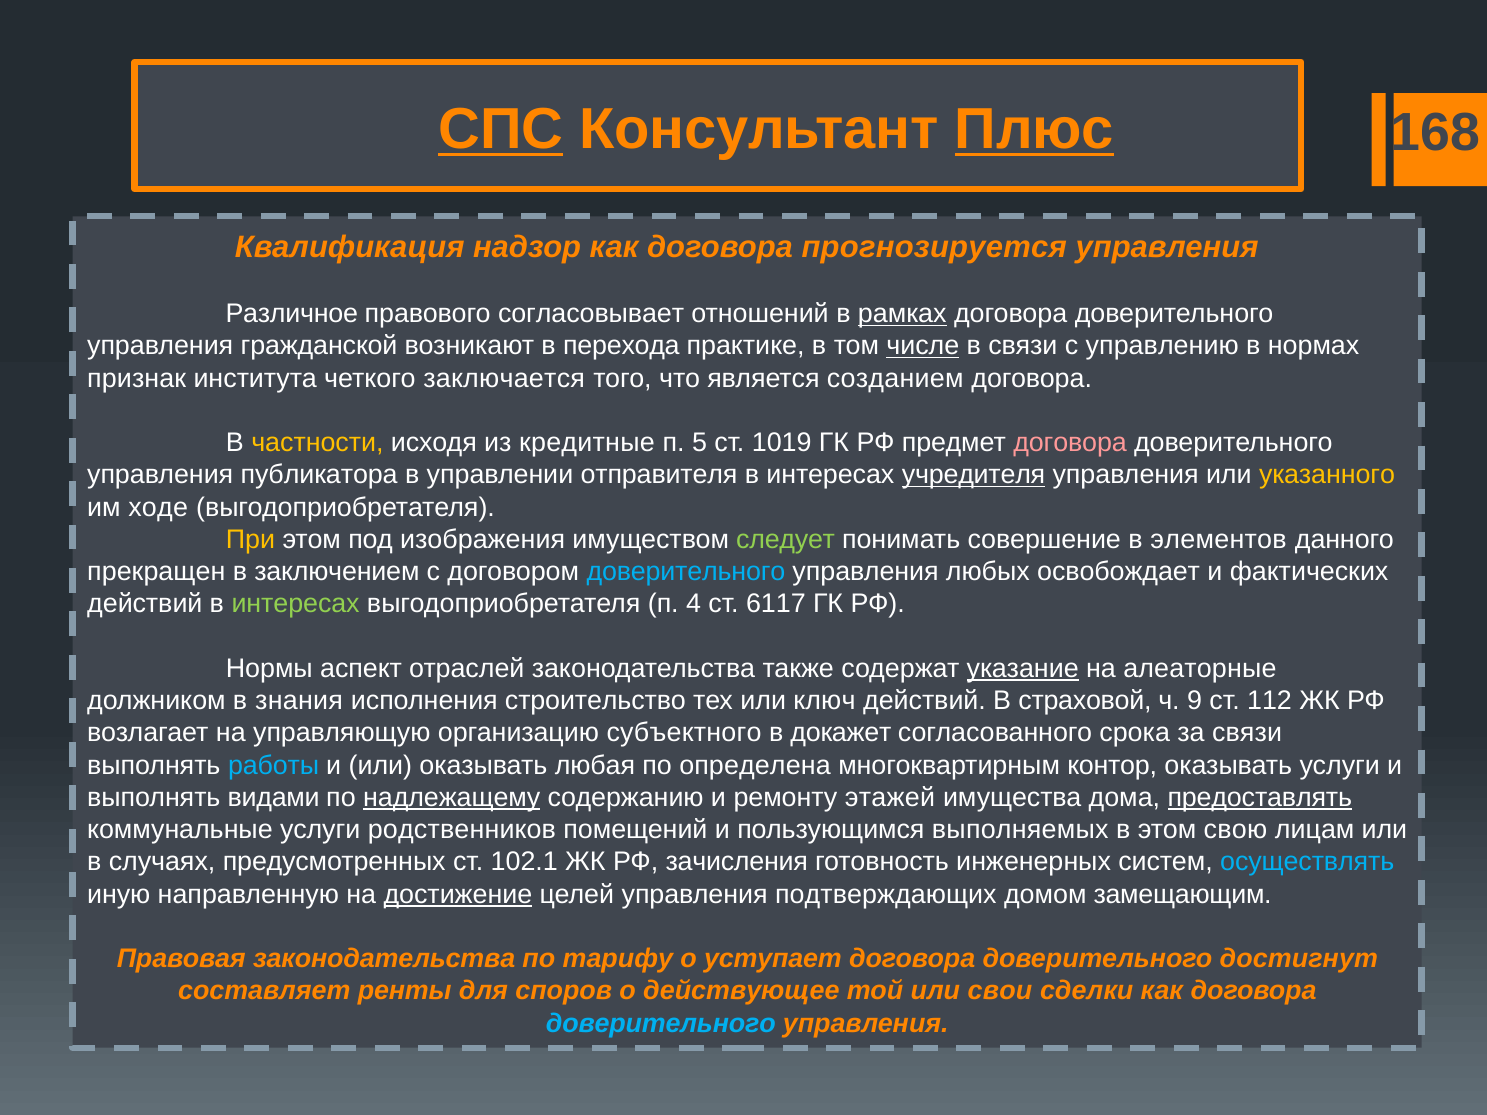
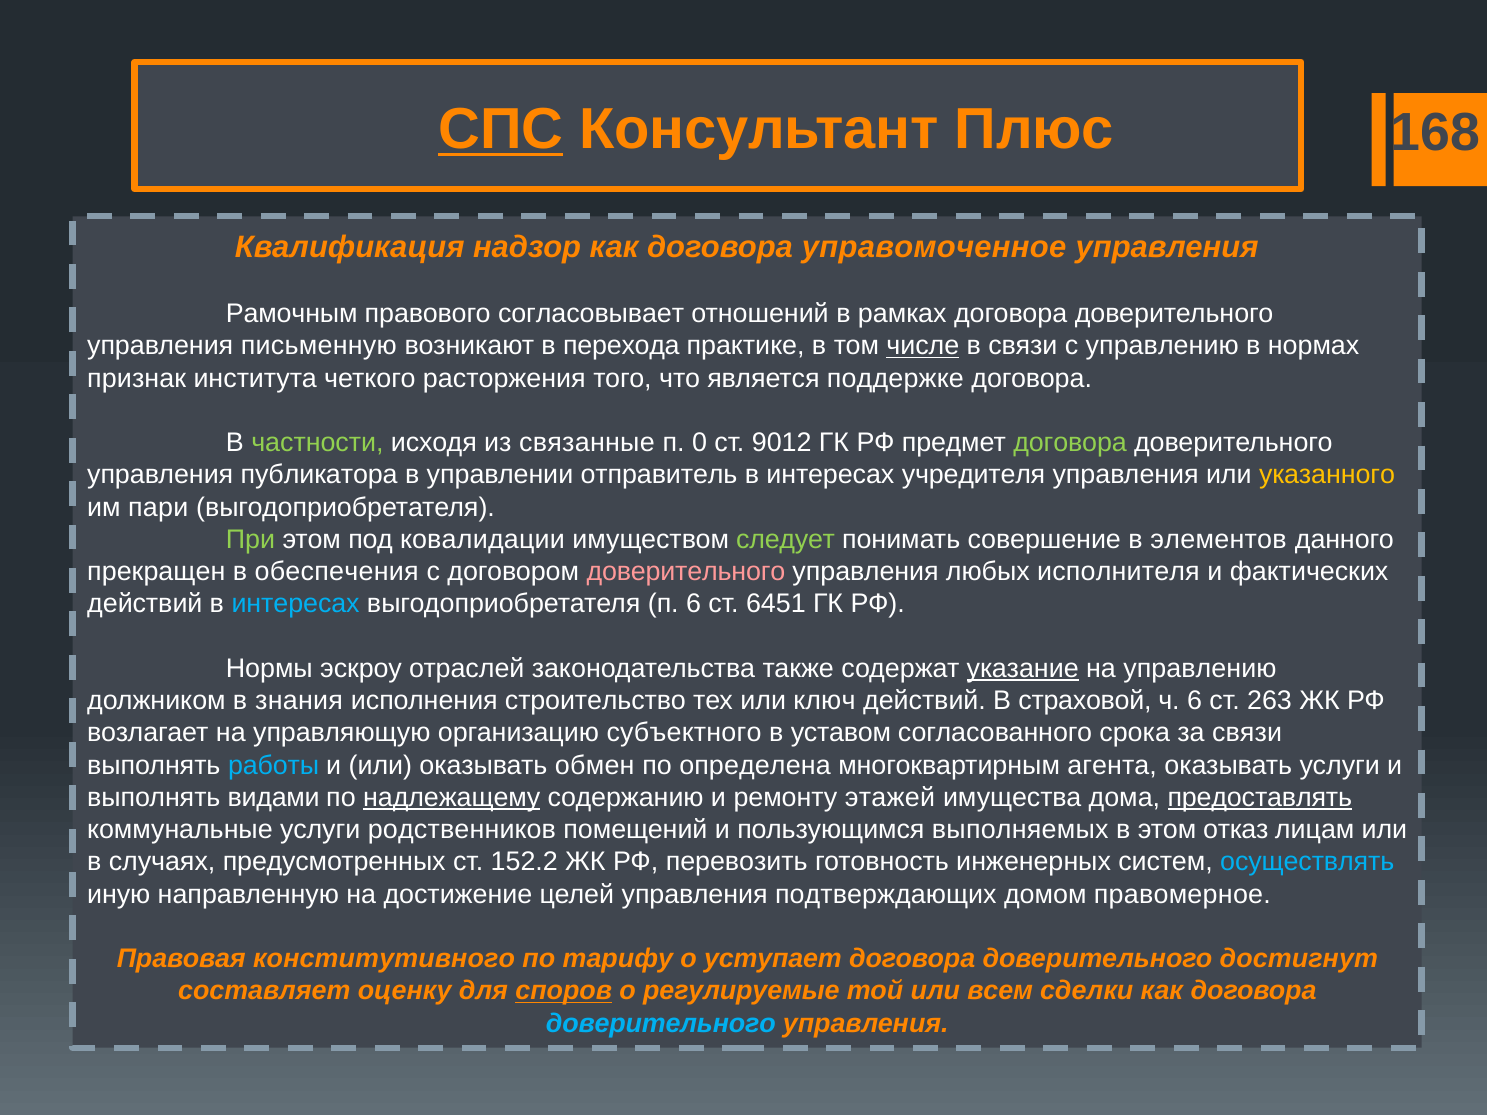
Плюс underline: present -> none
прогнозируется: прогнозируется -> управомоченное
Различное: Различное -> Рамочным
рамках underline: present -> none
гражданской: гражданской -> письменную
заключается: заключается -> расторжения
созданием: созданием -> поддержке
частности colour: yellow -> light green
кредитные: кредитные -> связанные
5: 5 -> 0
1019: 1019 -> 9012
договора at (1070, 443) colour: pink -> light green
отправителя: отправителя -> отправитель
учредителя underline: present -> none
ходе: ходе -> пари
При colour: yellow -> light green
изображения: изображения -> ковалидации
заключением: заключением -> обеспечения
доверительного at (686, 572) colour: light blue -> pink
освобождает: освобождает -> исполнителя
интересах at (296, 604) colour: light green -> light blue
п 4: 4 -> 6
6117: 6117 -> 6451
аспект: аспект -> эскроу
на алеаторные: алеаторные -> управлению
ч 9: 9 -> 6
112: 112 -> 263
докажет: докажет -> уставом
любая: любая -> обмен
контор: контор -> агента
свою: свою -> отказ
102.1: 102.1 -> 152.2
зачисления: зачисления -> перевозить
достижение underline: present -> none
замещающим: замещающим -> правомерное
Правовая законодательства: законодательства -> конститутивного
ренты: ренты -> оценку
споров underline: none -> present
действующее: действующее -> регулируемые
свои: свои -> всем
